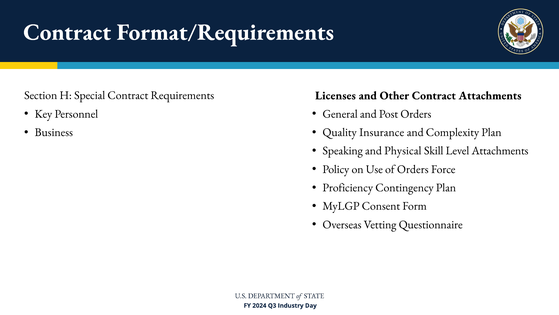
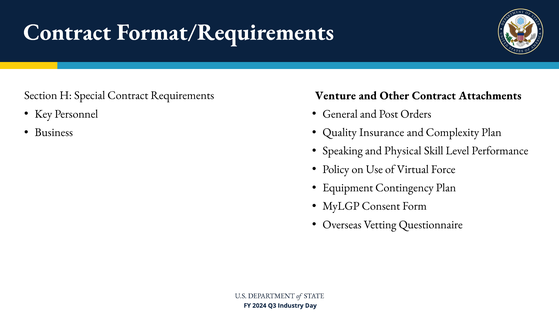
Licenses: Licenses -> Venture
Level Attachments: Attachments -> Performance
of Orders: Orders -> Virtual
Proficiency: Proficiency -> Equipment
